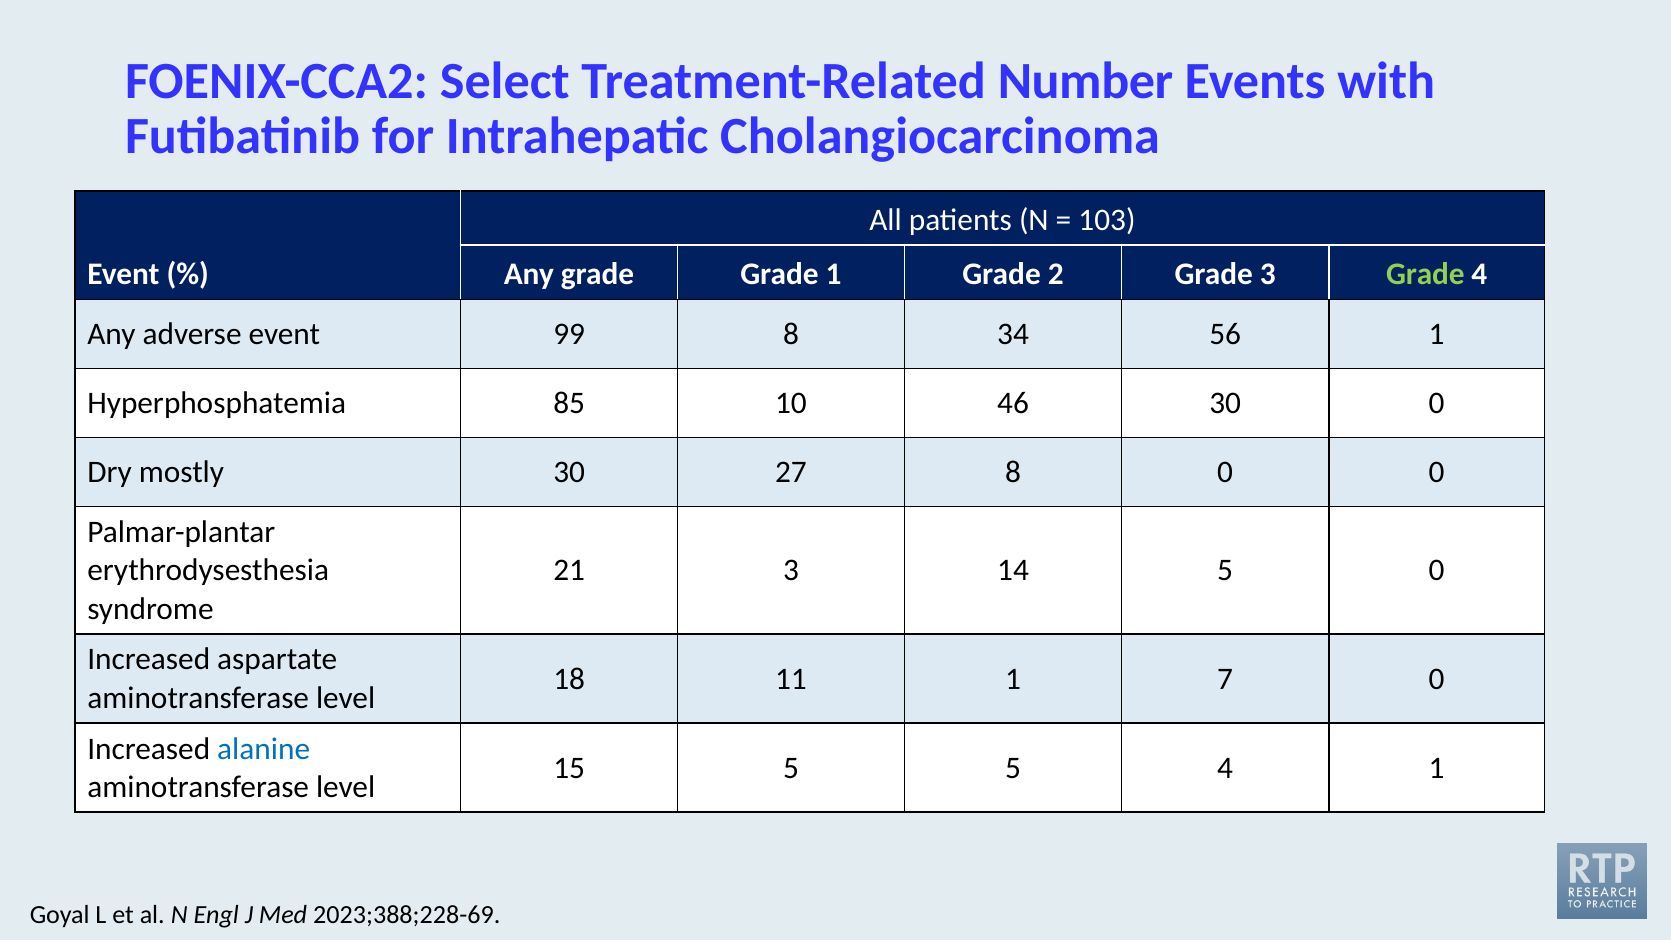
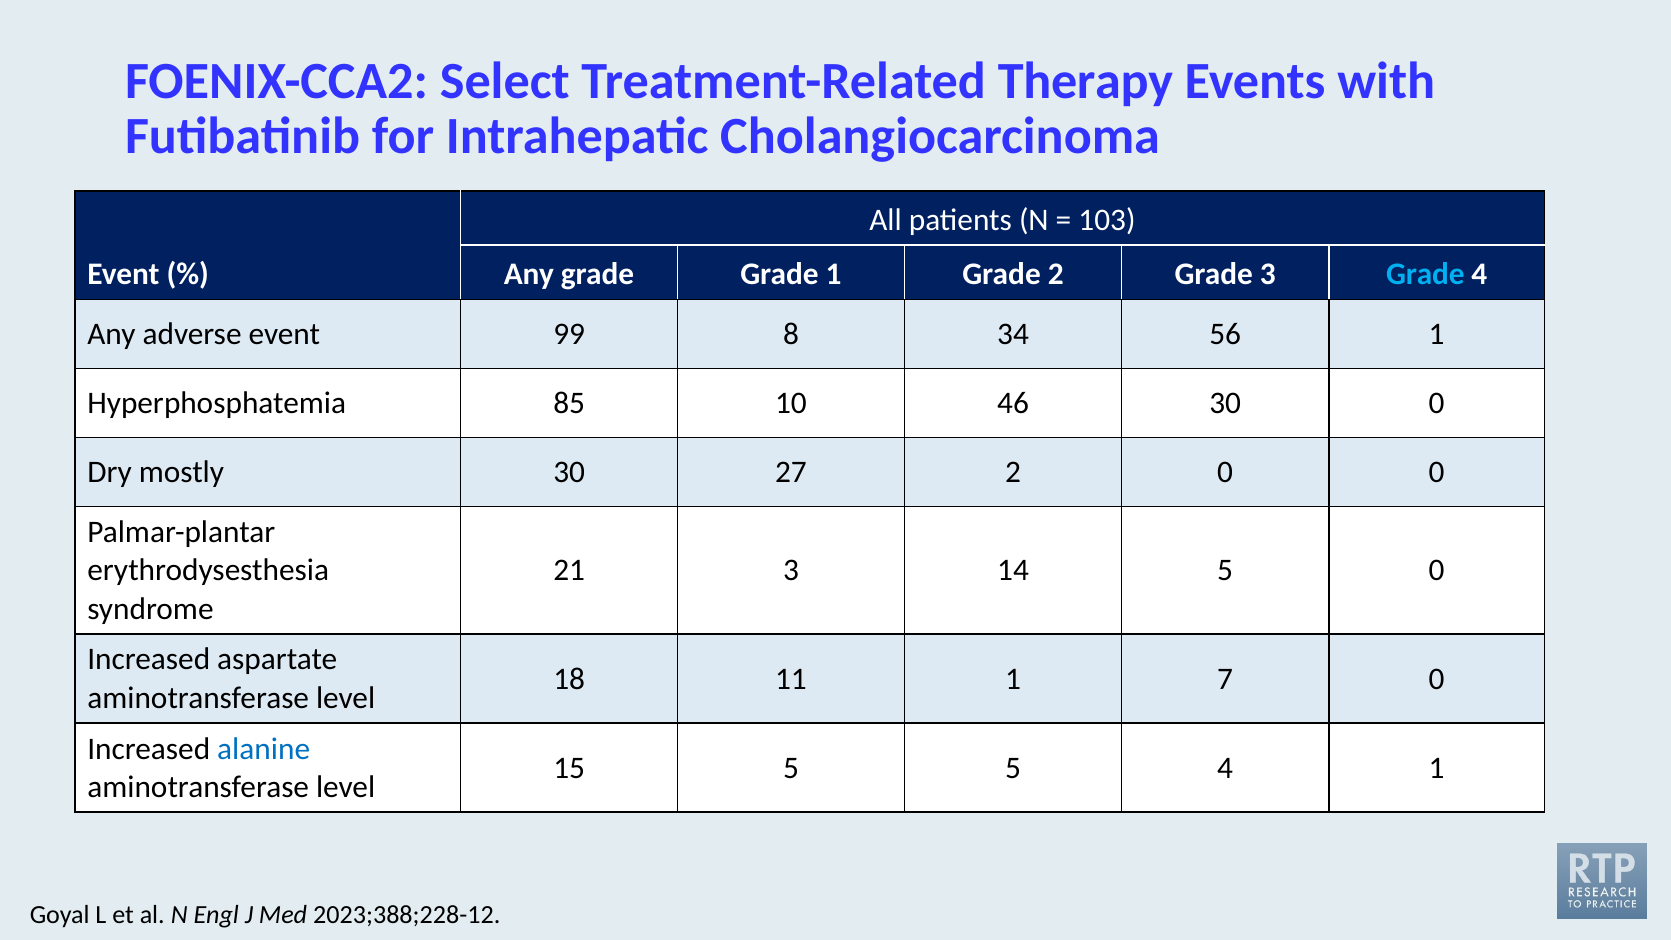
Number: Number -> Therapy
Grade at (1425, 275) colour: light green -> light blue
27 8: 8 -> 2
2023;388;228-69: 2023;388;228-69 -> 2023;388;228-12
